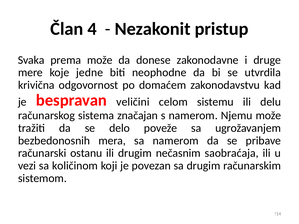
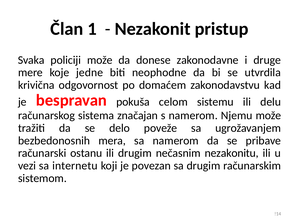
4: 4 -> 1
prema: prema -> policiji
veličini: veličini -> pokuša
saobraćaja: saobraćaja -> nezakonitu
količinom: količinom -> internetu
